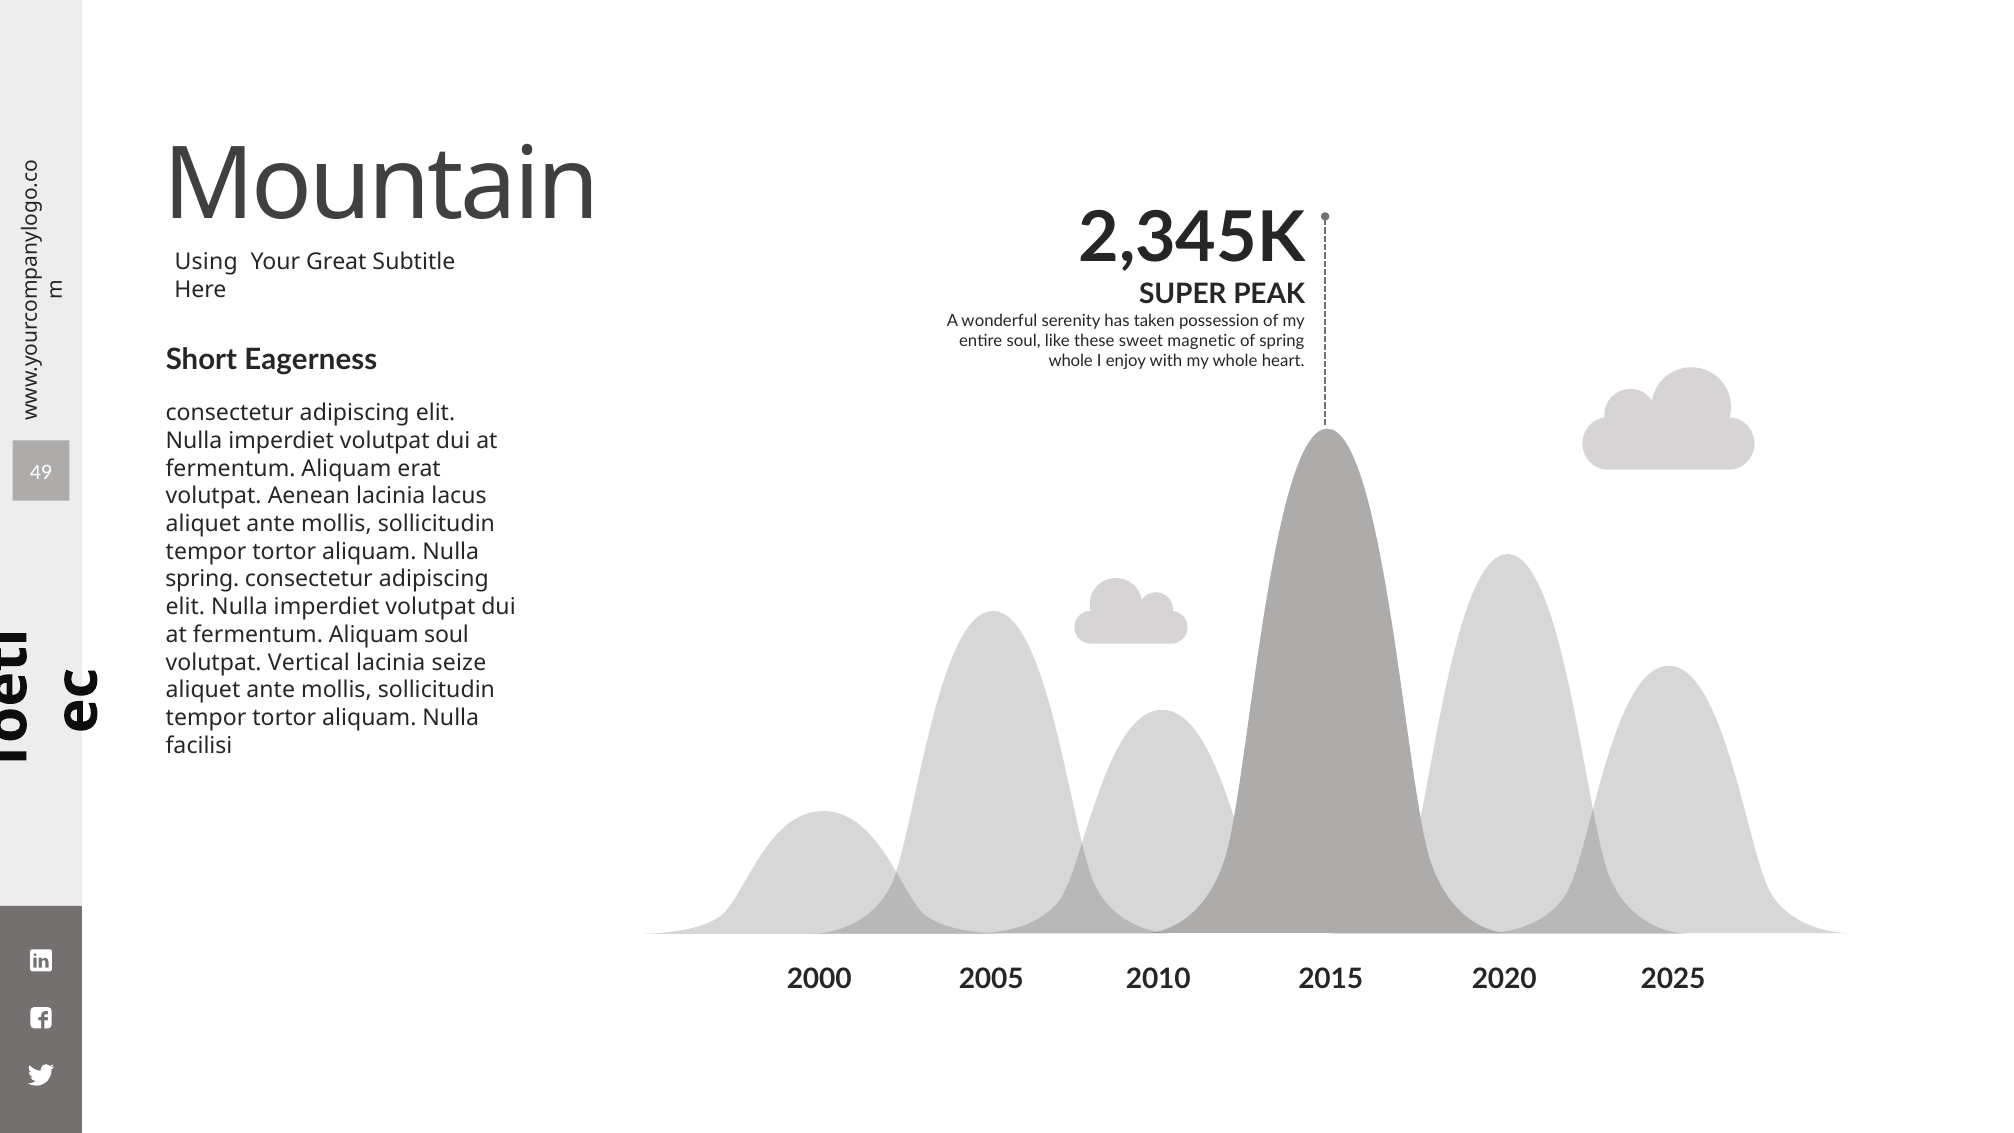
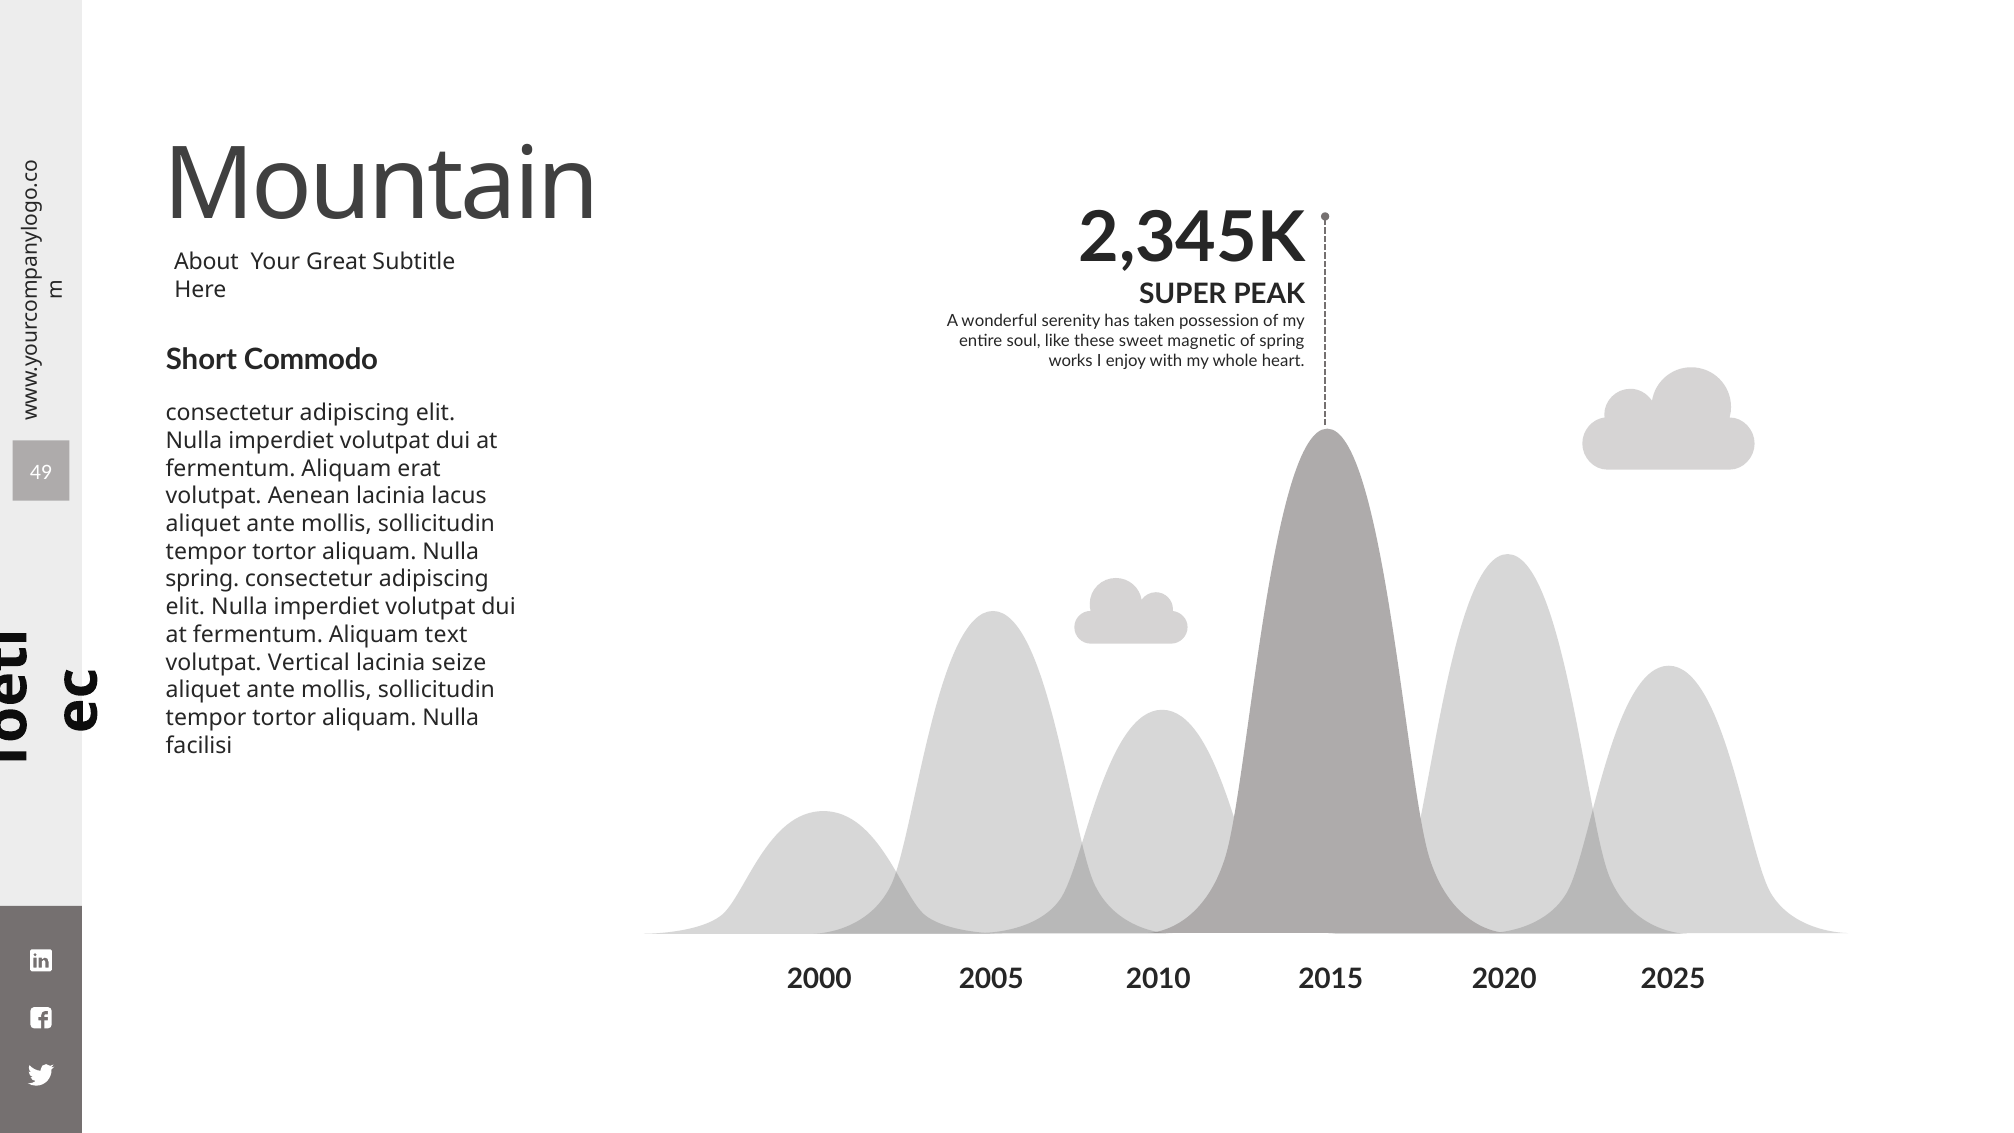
Using: Using -> About
Eagerness: Eagerness -> Commodo
whole at (1071, 361): whole -> works
Aliquam soul: soul -> text
